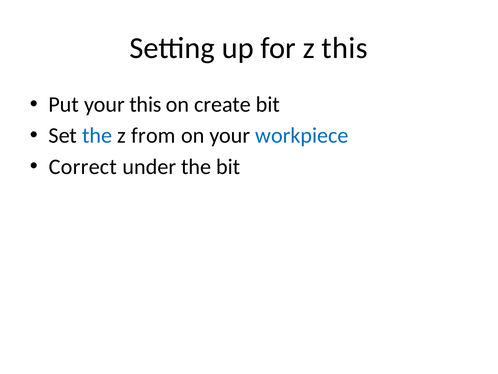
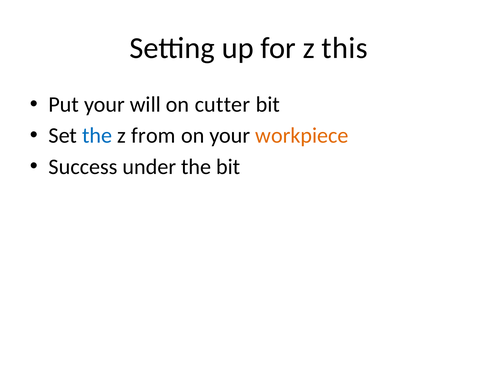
your this: this -> will
create: create -> cutter
workpiece colour: blue -> orange
Correct: Correct -> Success
